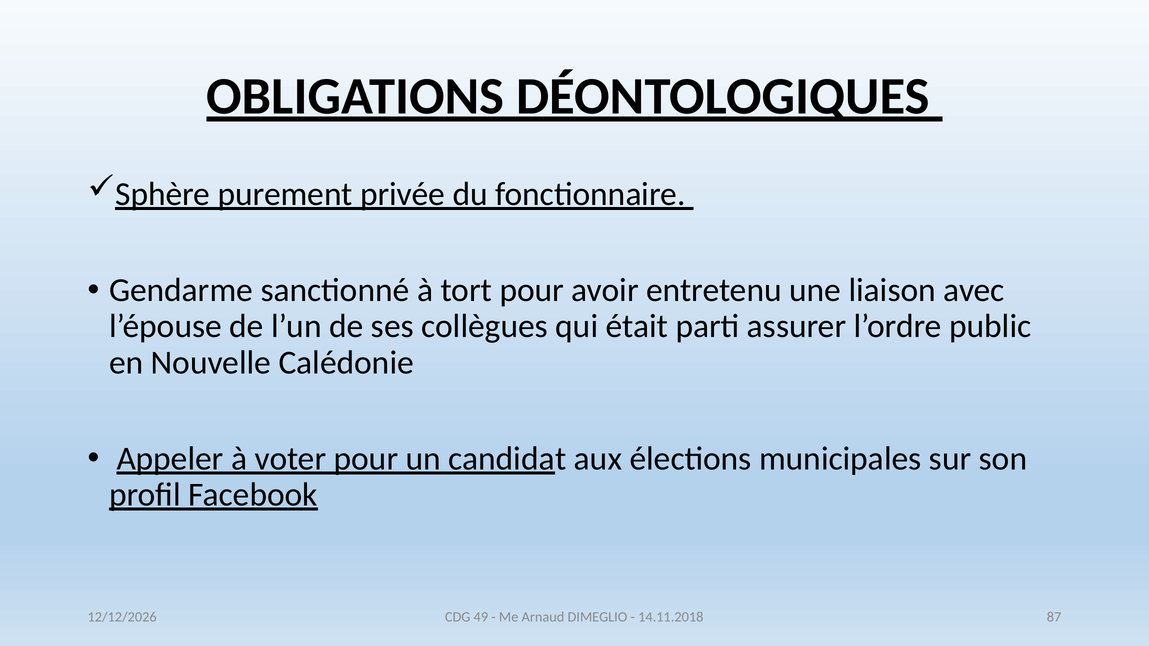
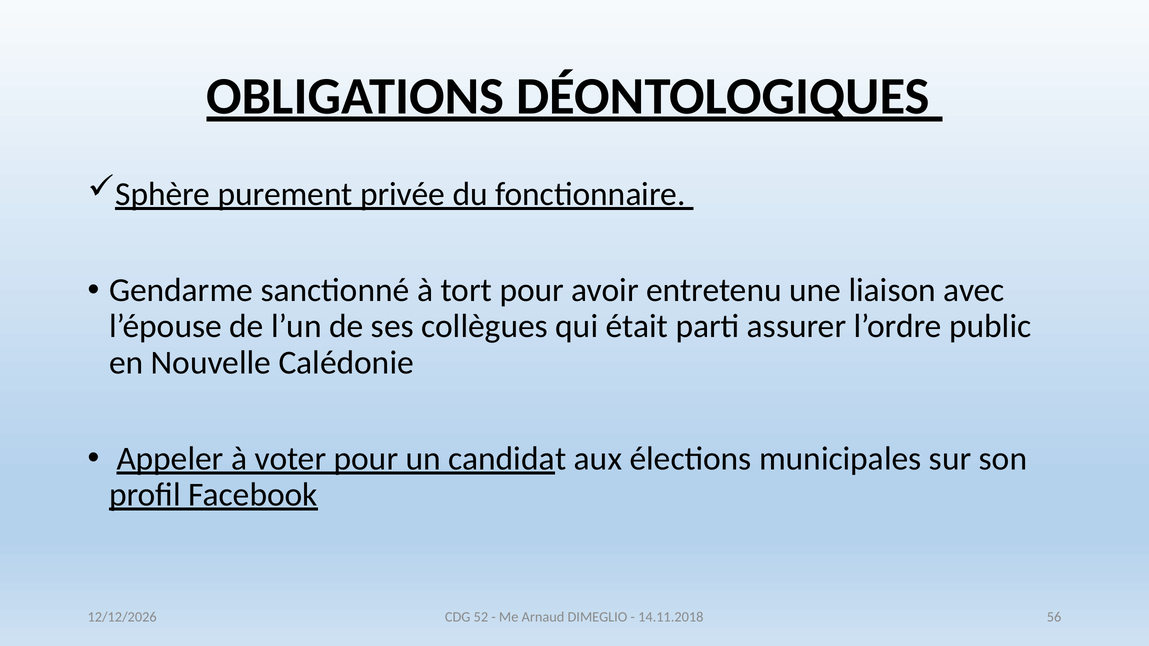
49: 49 -> 52
87: 87 -> 56
